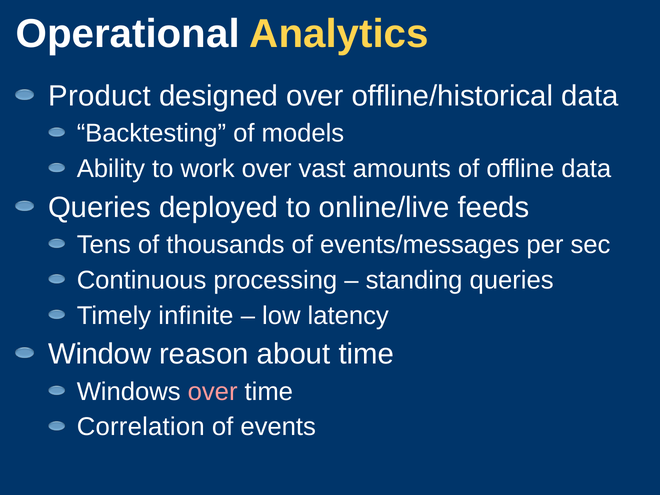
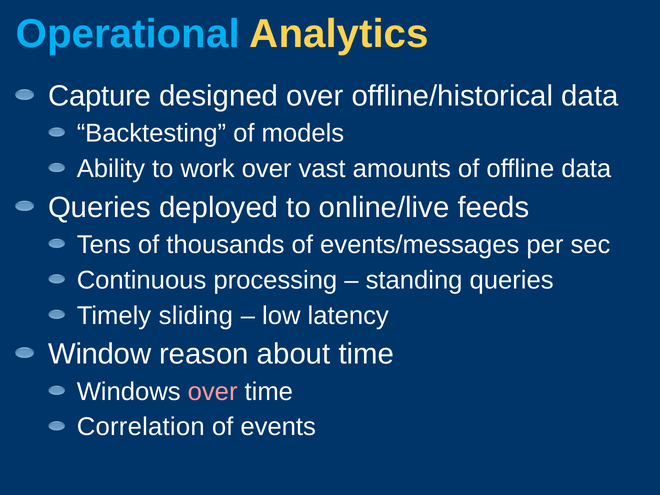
Operational colour: white -> light blue
Product: Product -> Capture
infinite: infinite -> sliding
